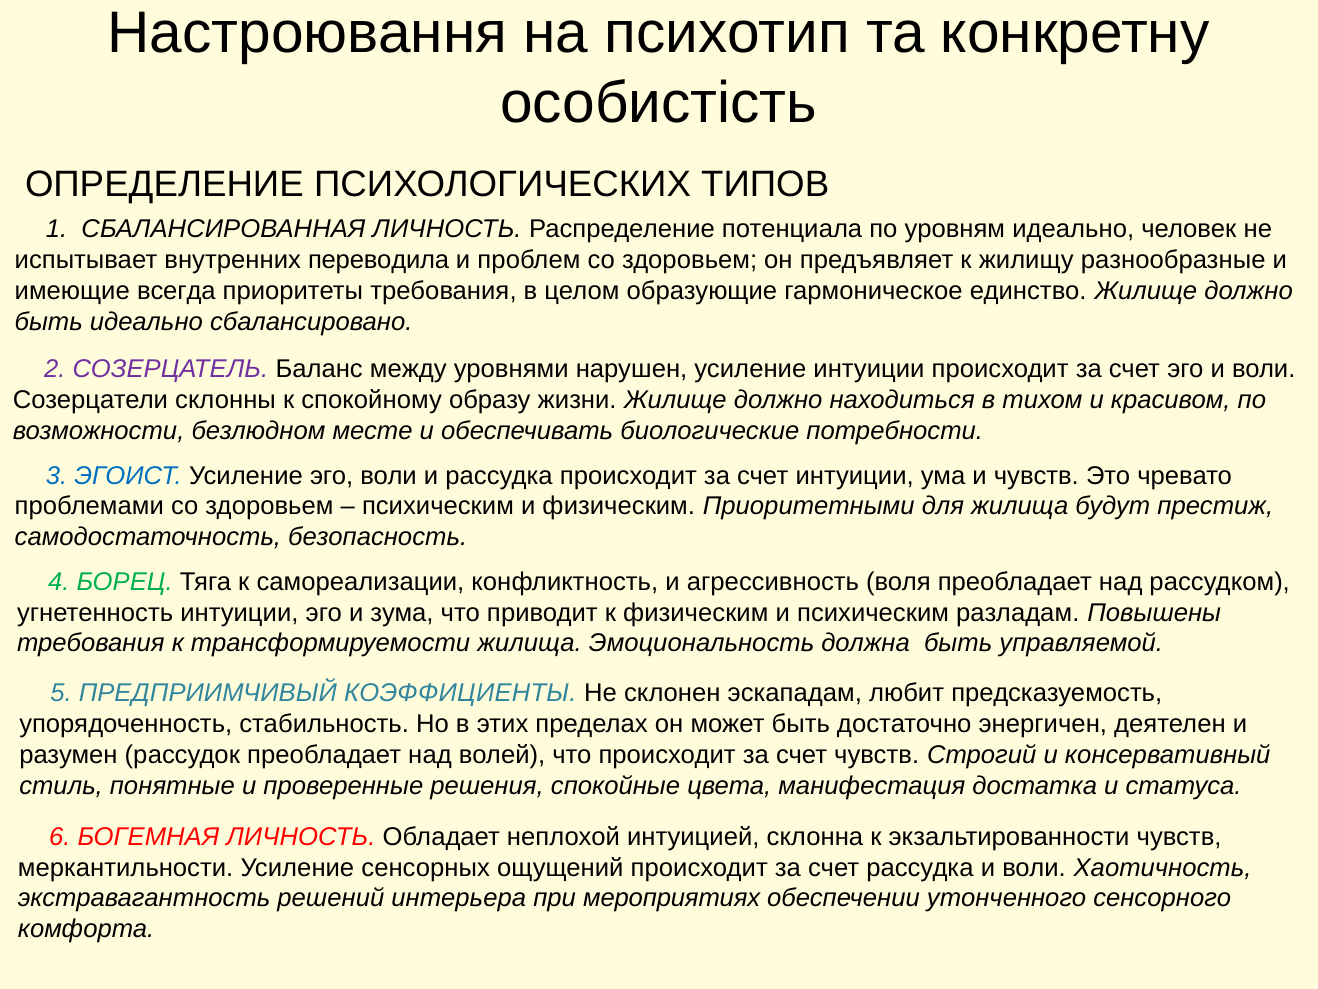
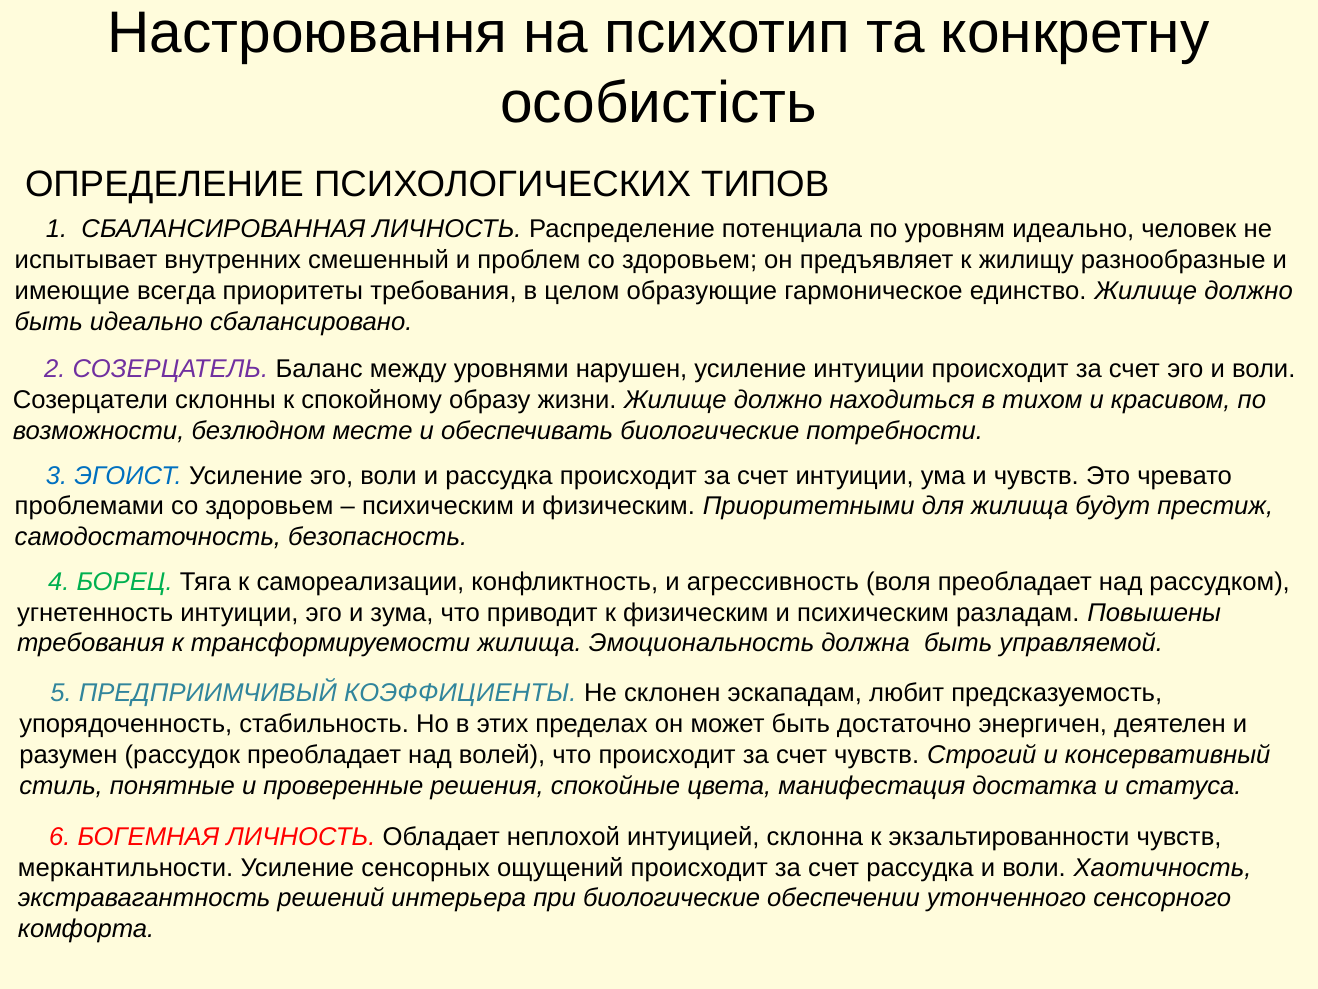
переводила: переводила -> смешенный
при мероприятиях: мероприятиях -> биологические
